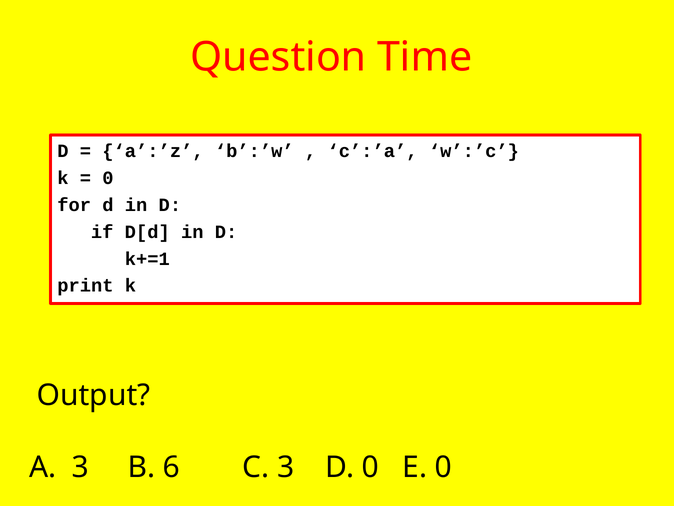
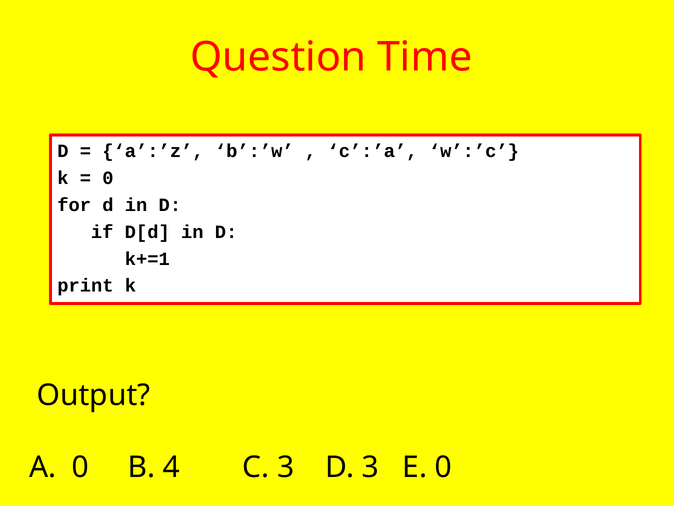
A 3: 3 -> 0
6: 6 -> 4
D 0: 0 -> 3
